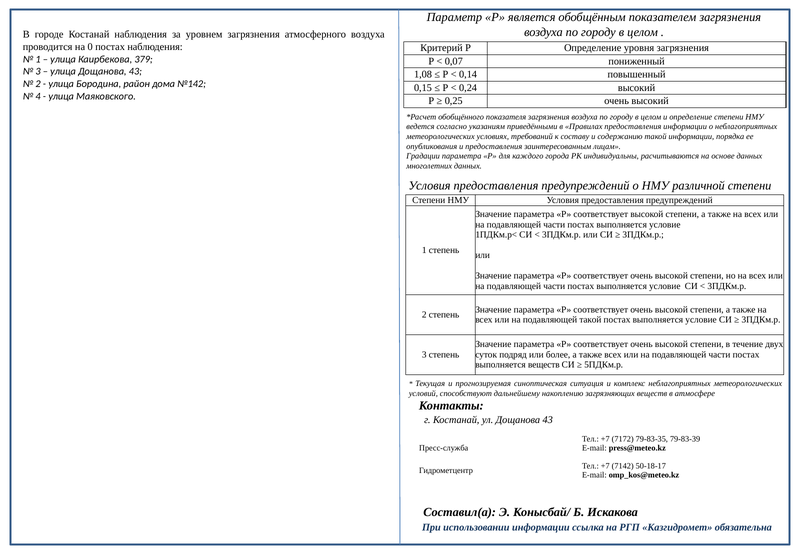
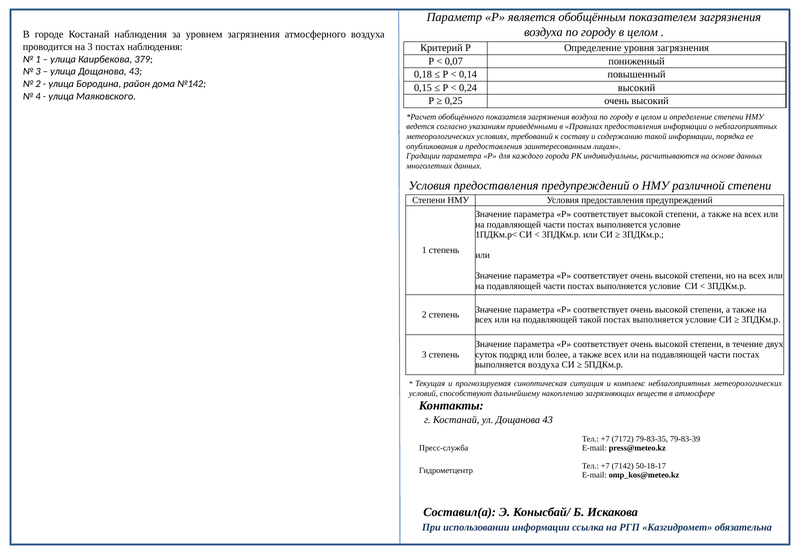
на 0: 0 -> 3
1,08: 1,08 -> 0,18
выполняется веществ: веществ -> воздуха
